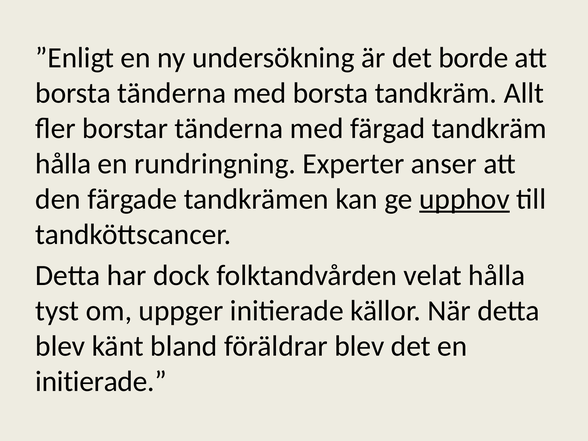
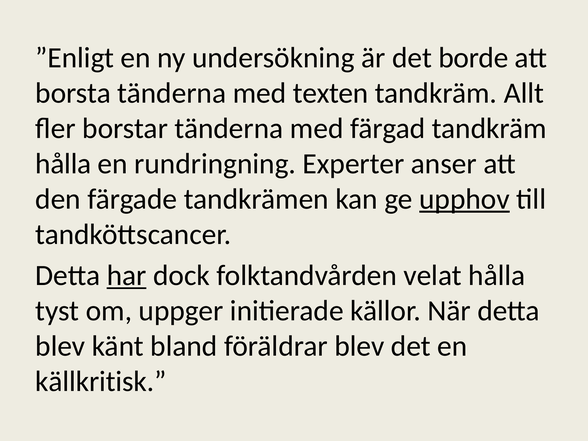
med borsta: borsta -> texten
har underline: none -> present
initierade at (101, 381): initierade -> källkritisk
